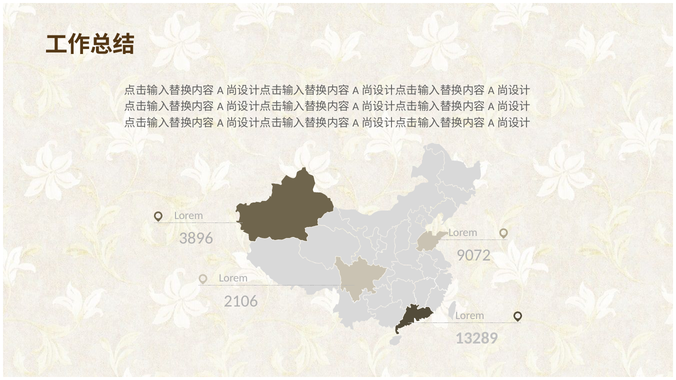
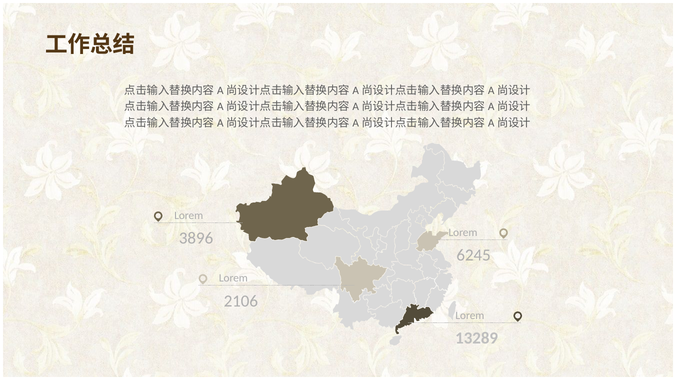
9072: 9072 -> 6245
